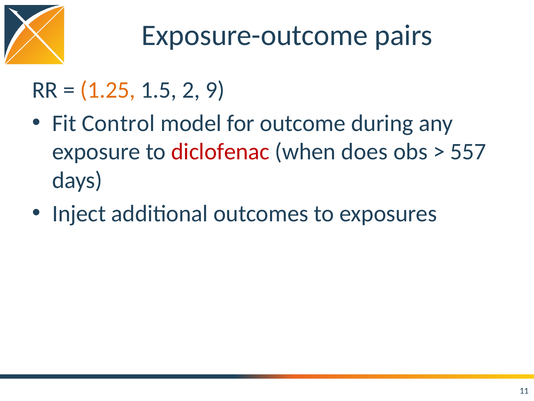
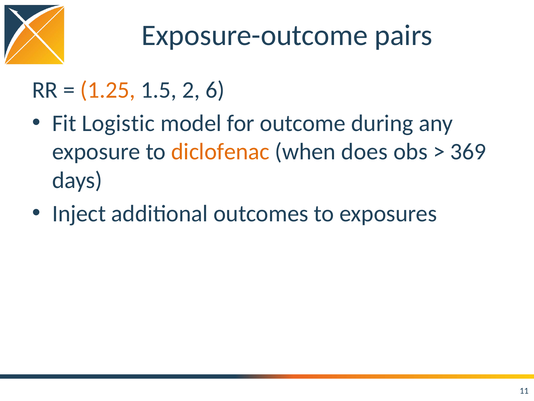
9: 9 -> 6
Control: Control -> Logistic
diclofenac colour: red -> orange
557: 557 -> 369
